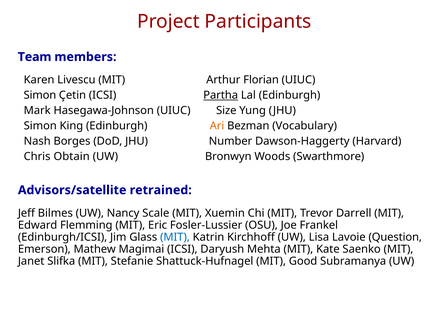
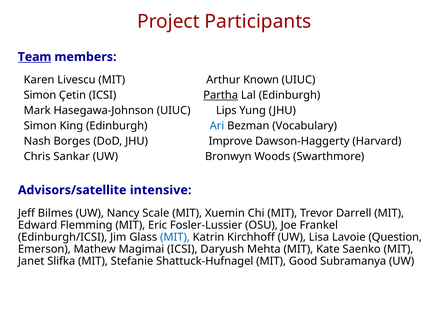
Team underline: none -> present
Florian: Florian -> Known
Size: Size -> Lips
Ari colour: orange -> blue
Number: Number -> Improve
Obtain: Obtain -> Sankar
retrained: retrained -> intensive
